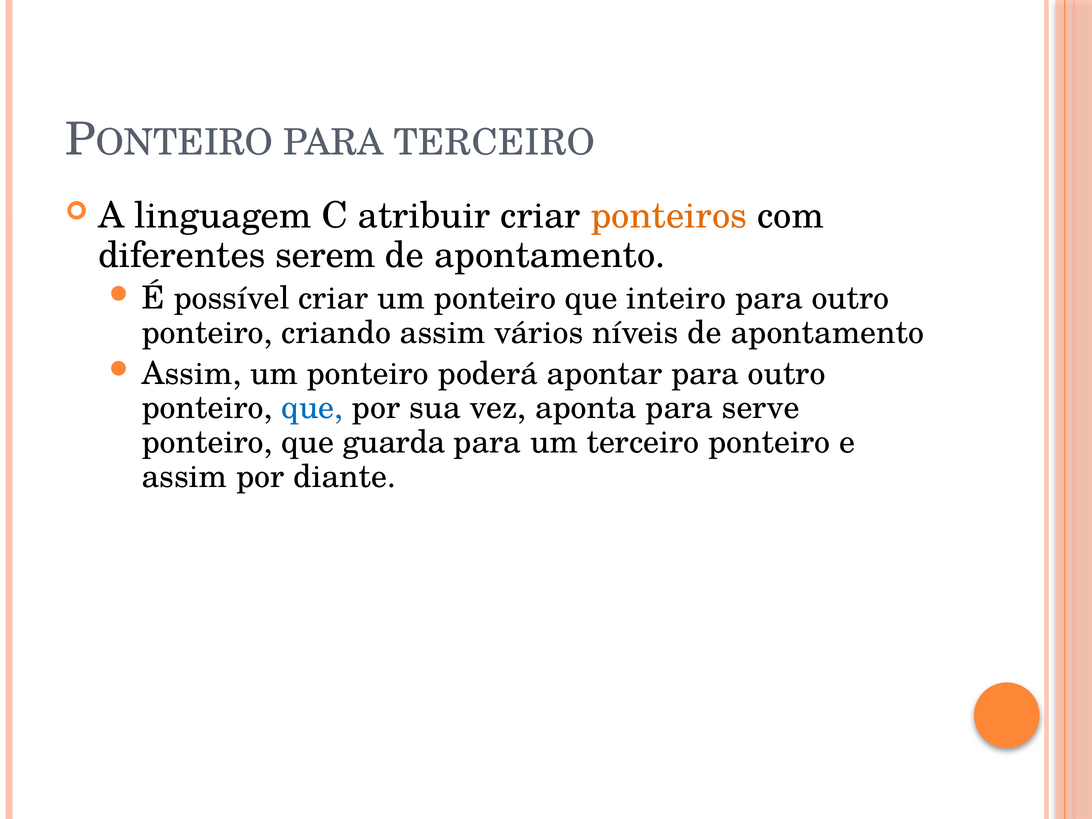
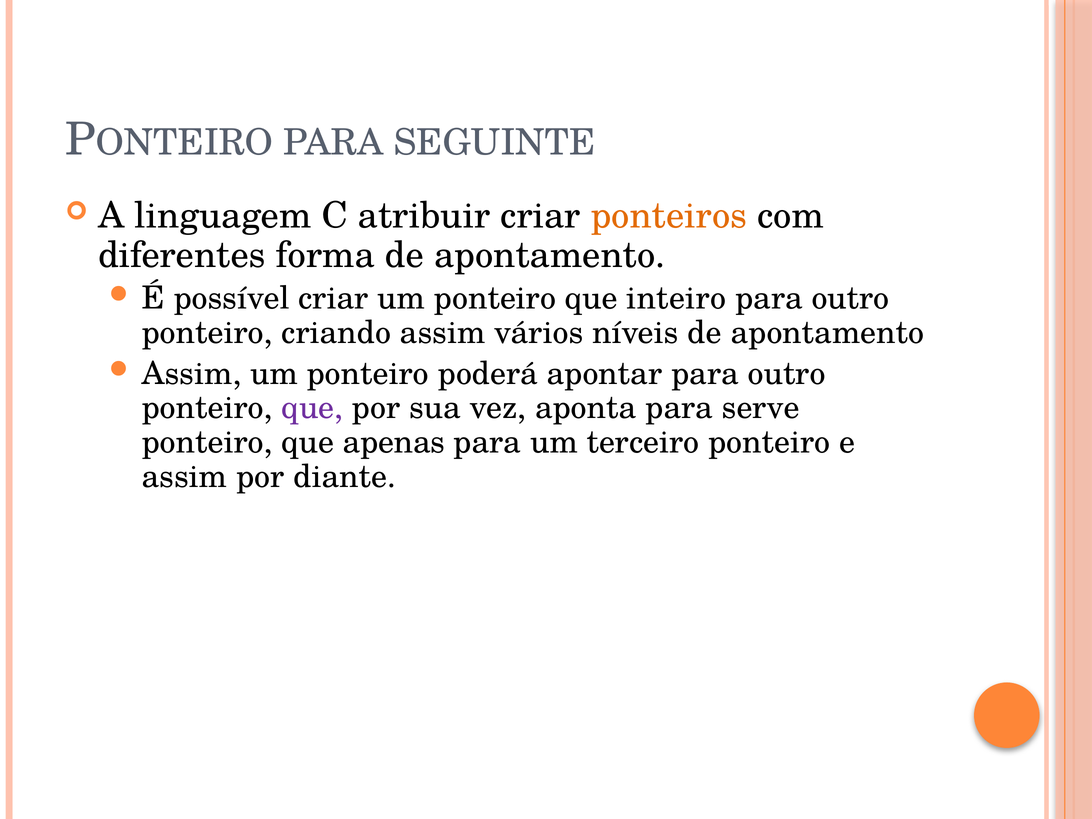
PARA TERCEIRO: TERCEIRO -> SEGUINTE
serem: serem -> forma
que at (312, 408) colour: blue -> purple
guarda: guarda -> apenas
